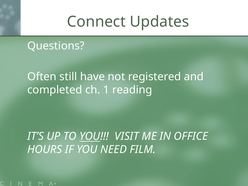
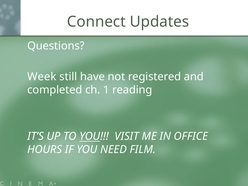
Often: Often -> Week
